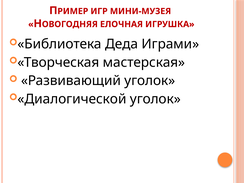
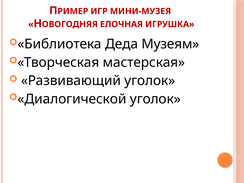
Играми: Играми -> Музеям
